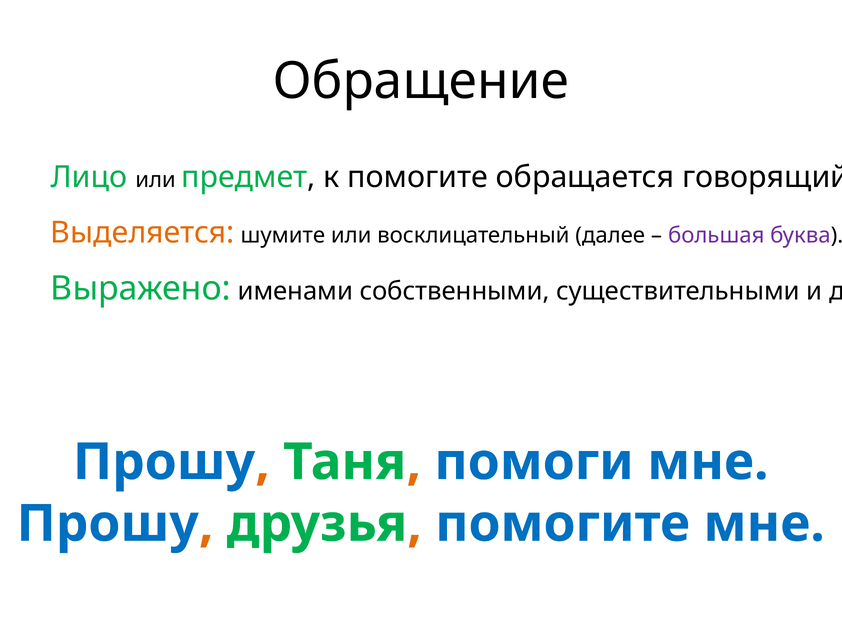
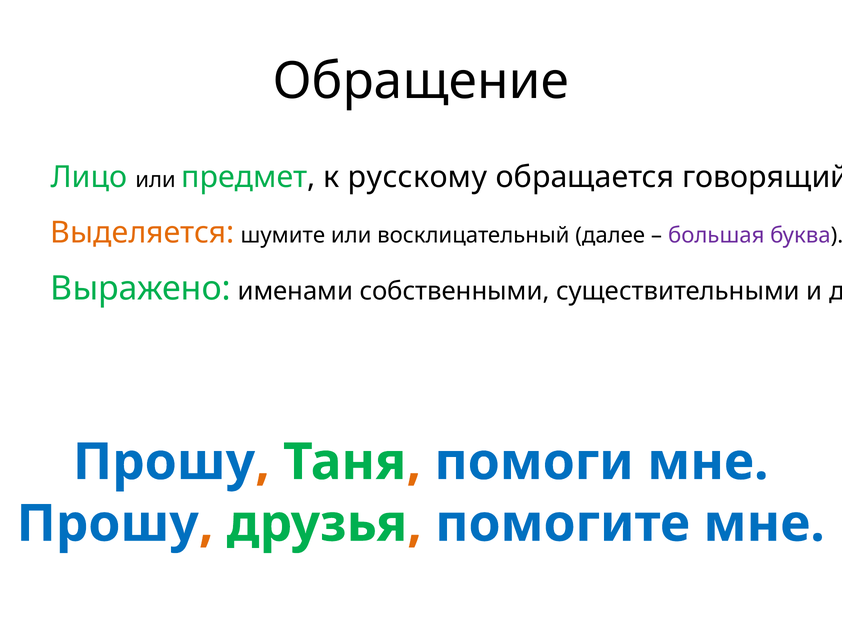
к помогите: помогите -> русскому
